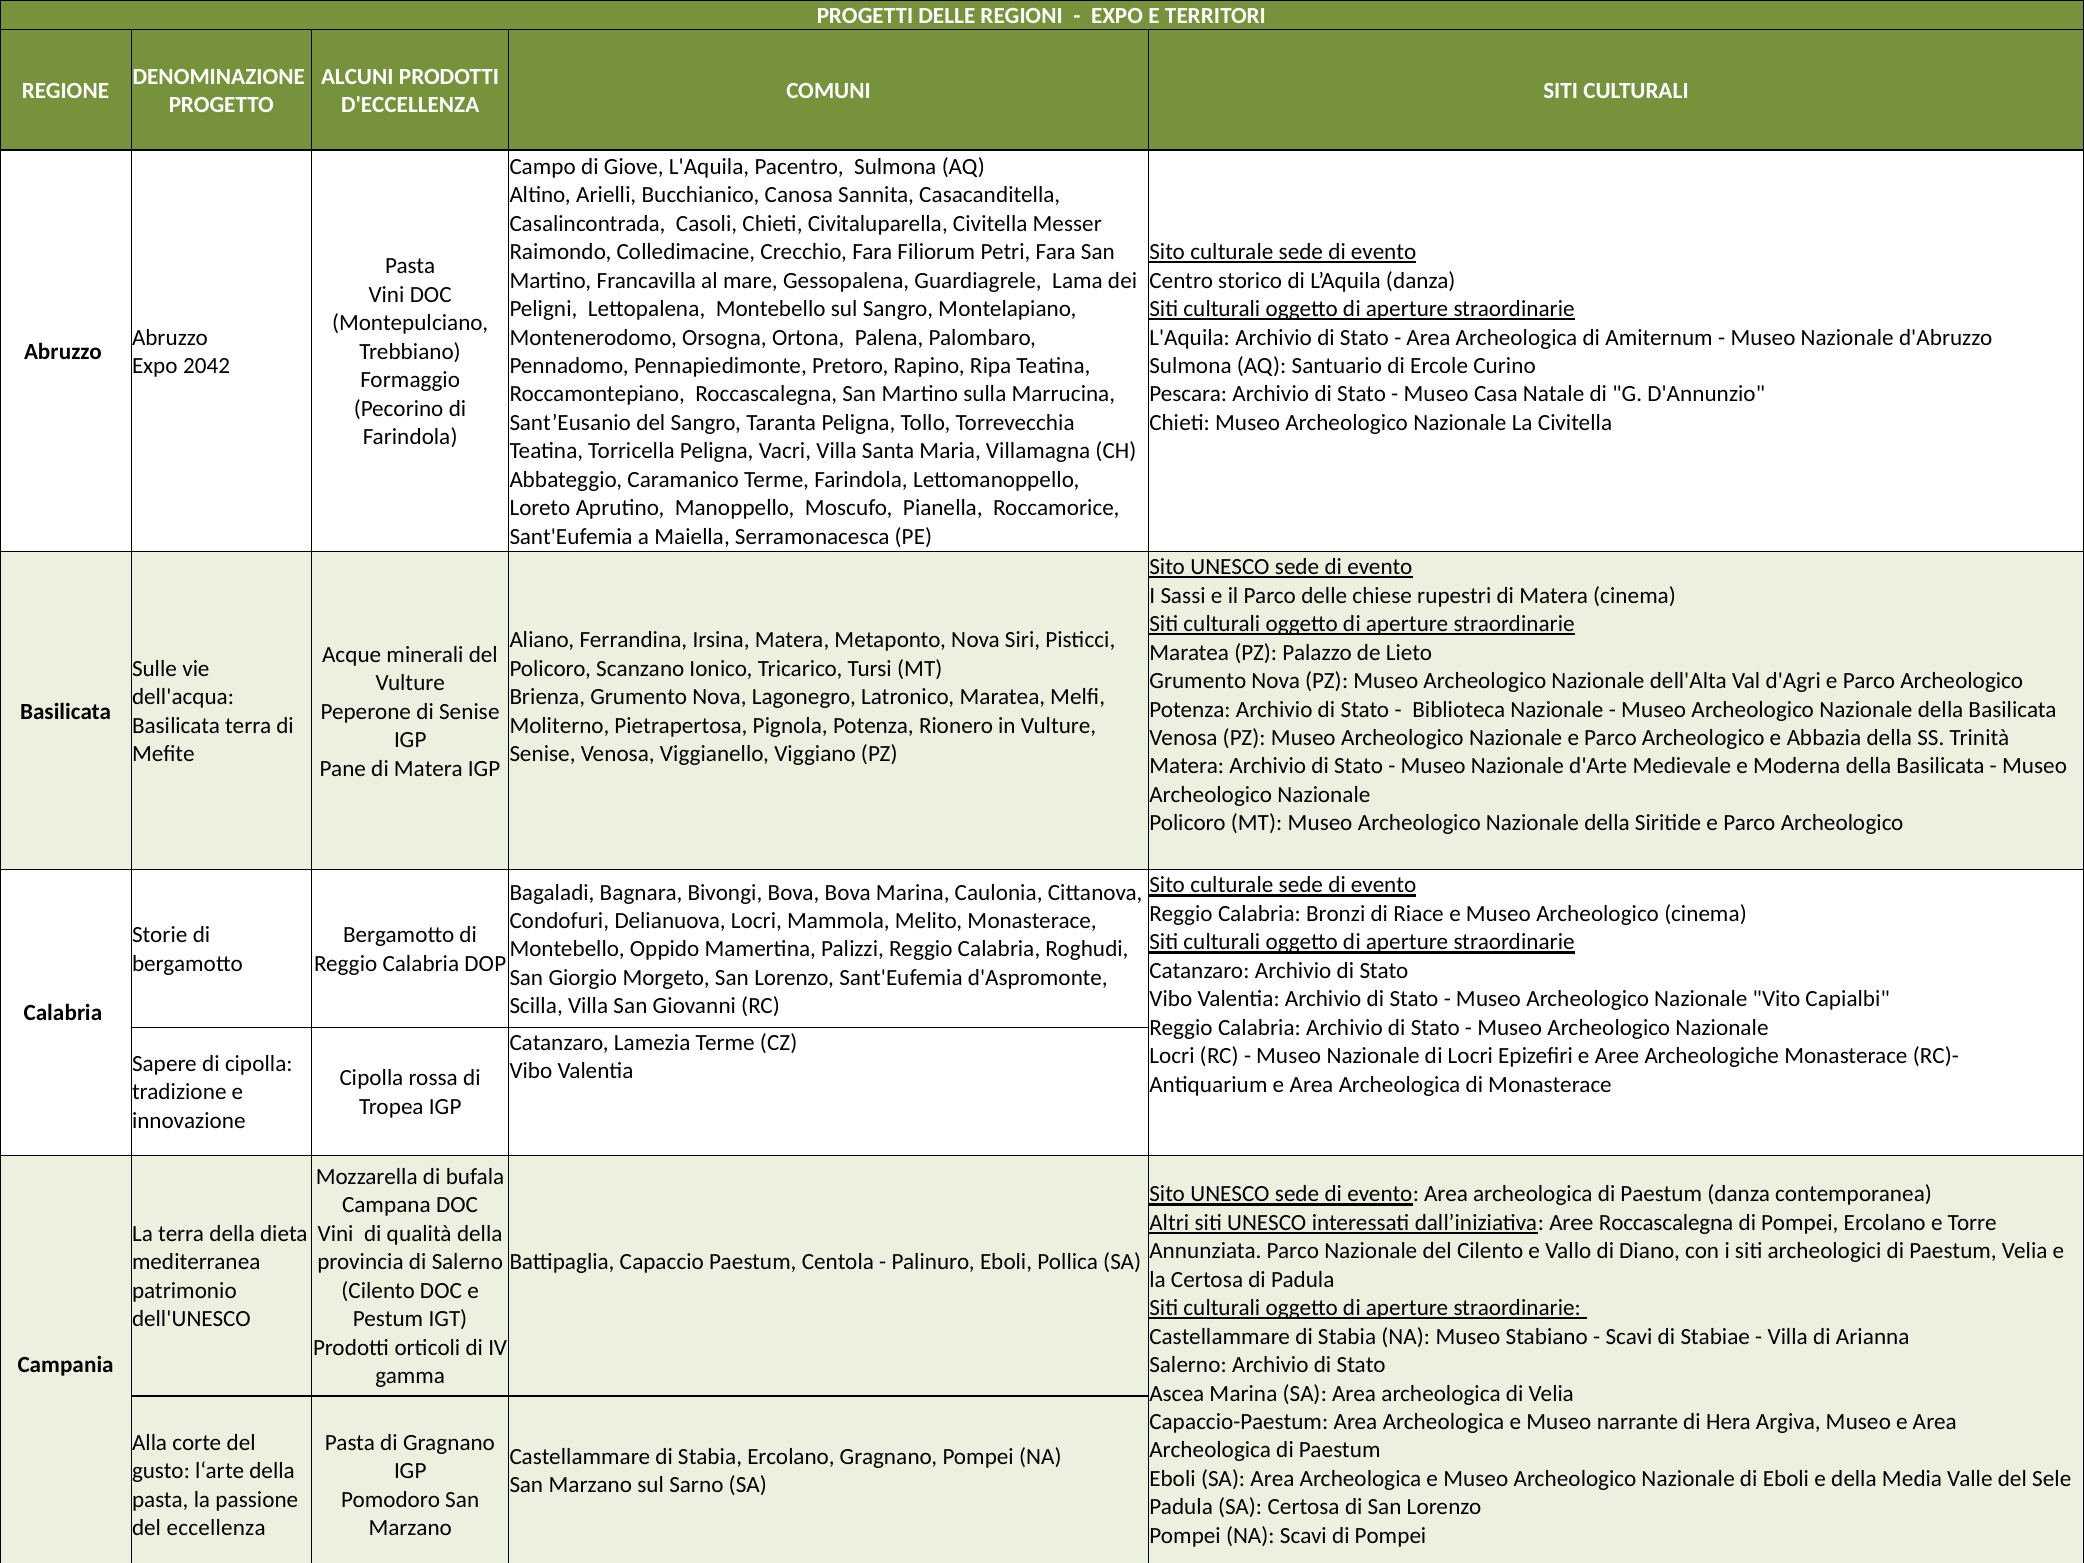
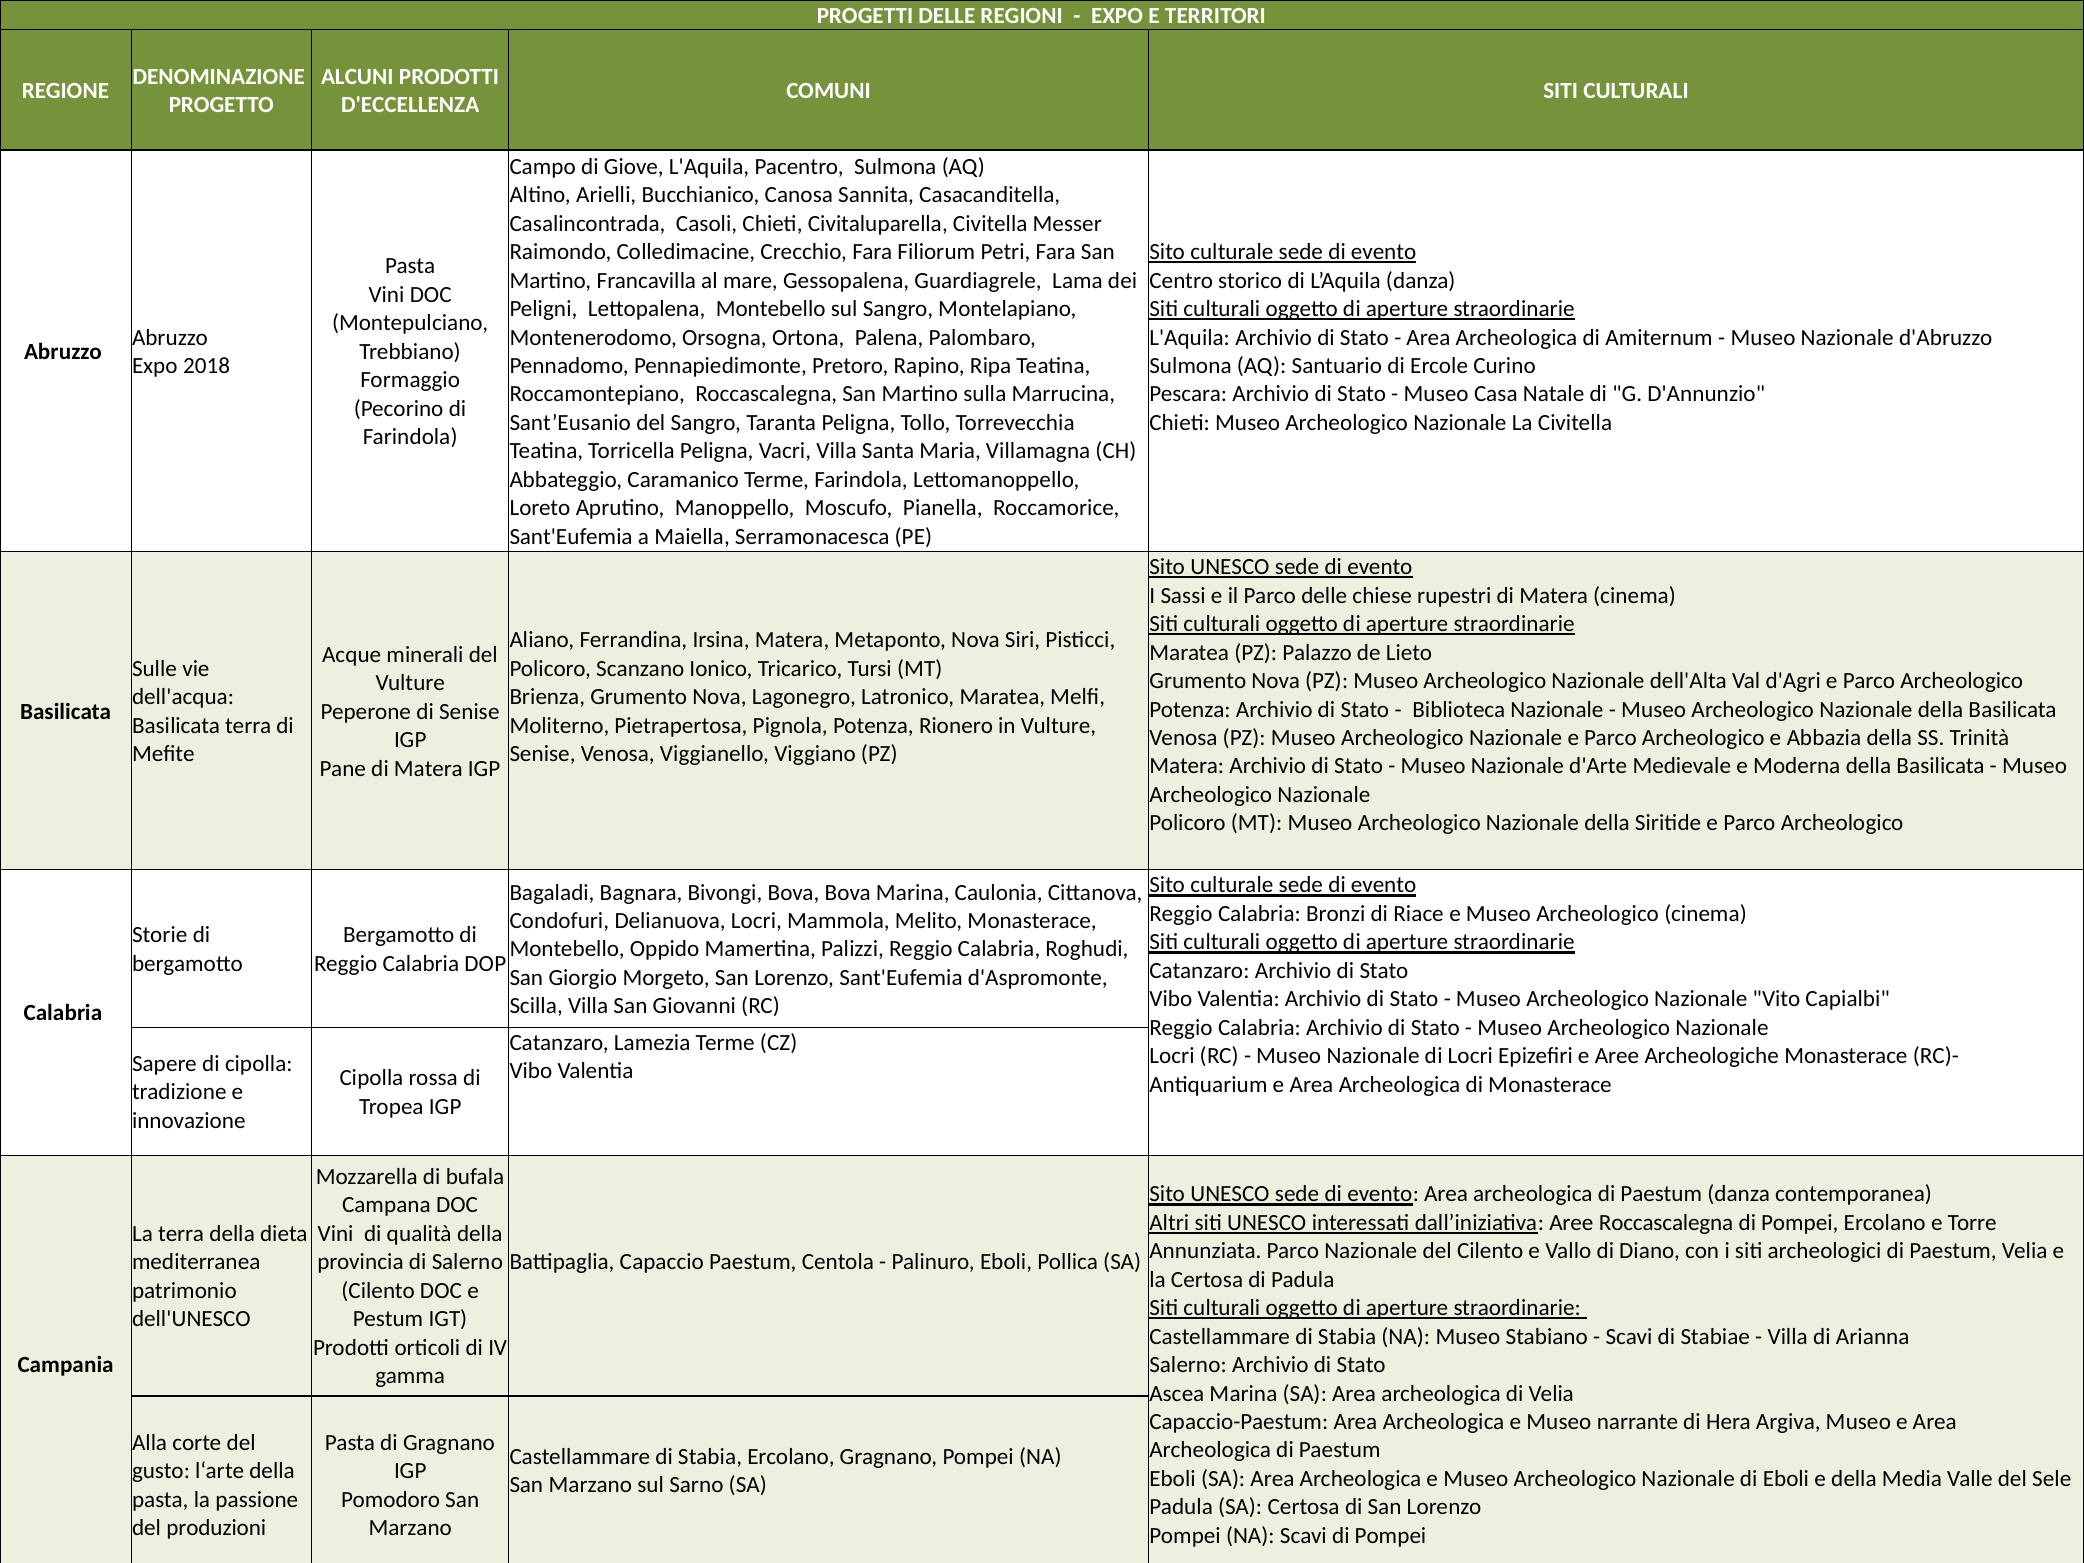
2042: 2042 -> 2018
eccellenza: eccellenza -> produzioni
